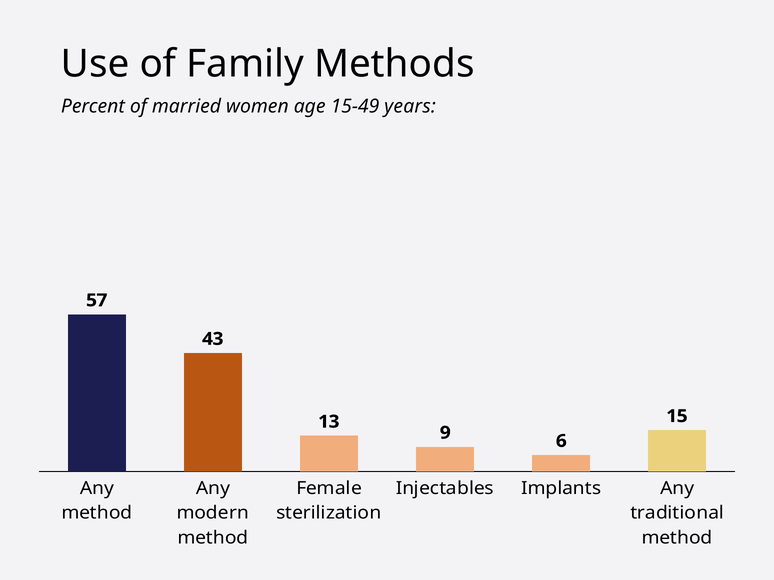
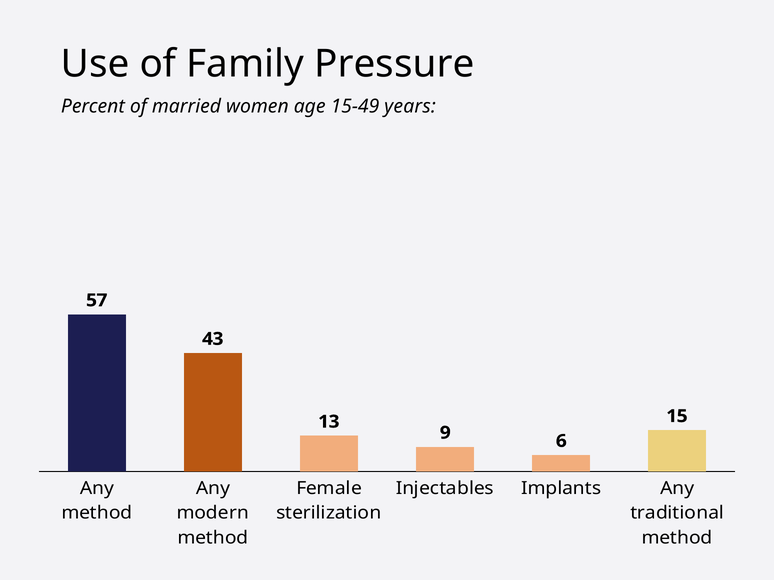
Methods: Methods -> Pressure
